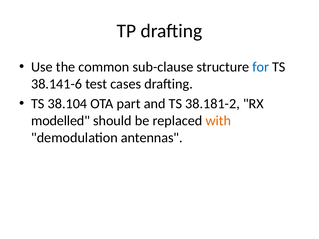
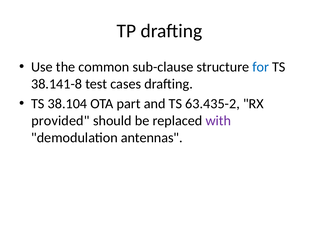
38.141-6: 38.141-6 -> 38.141-8
38.181-2: 38.181-2 -> 63.435-2
modelled: modelled -> provided
with colour: orange -> purple
